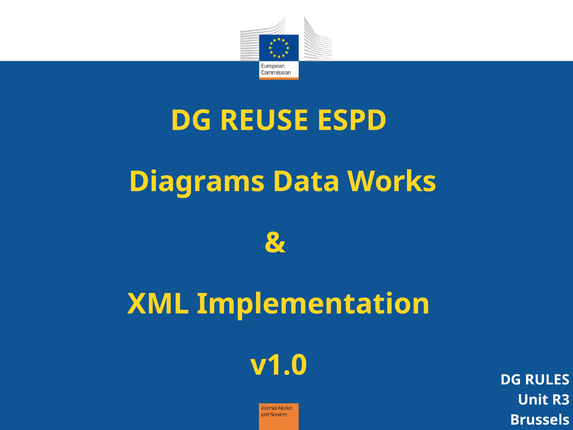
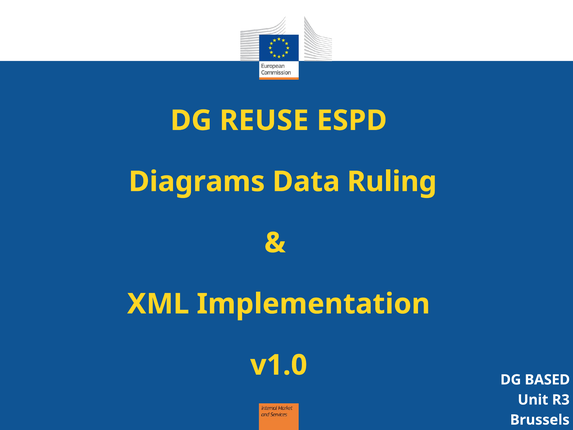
Works: Works -> Ruling
RULES: RULES -> BASED
